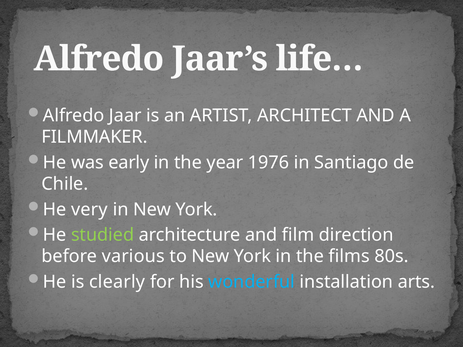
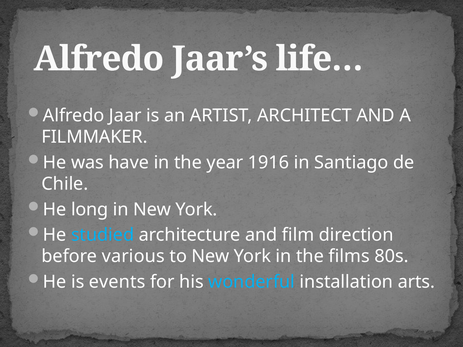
early: early -> have
1976: 1976 -> 1916
very: very -> long
studied colour: light green -> light blue
clearly: clearly -> events
